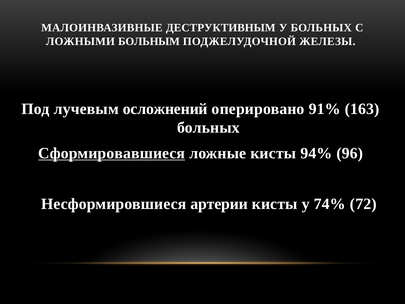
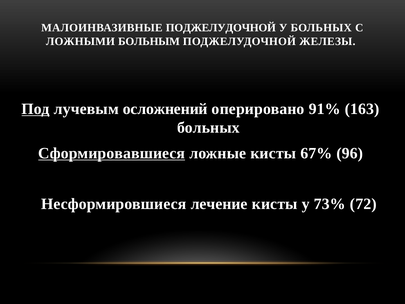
МАЛОИНВАЗИВНЫЕ ДЕСТРУКТИВНЫМ: ДЕСТРУКТИВНЫМ -> ПОДЖЕЛУДОЧНОЙ
Под underline: none -> present
94%: 94% -> 67%
артерии: артерии -> лечение
74%: 74% -> 73%
